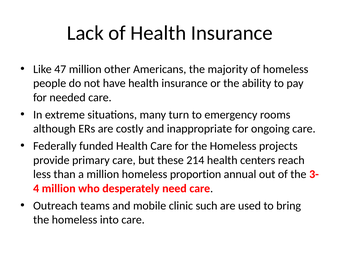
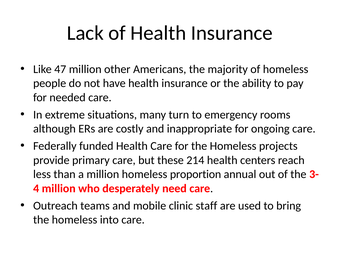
such: such -> staff
